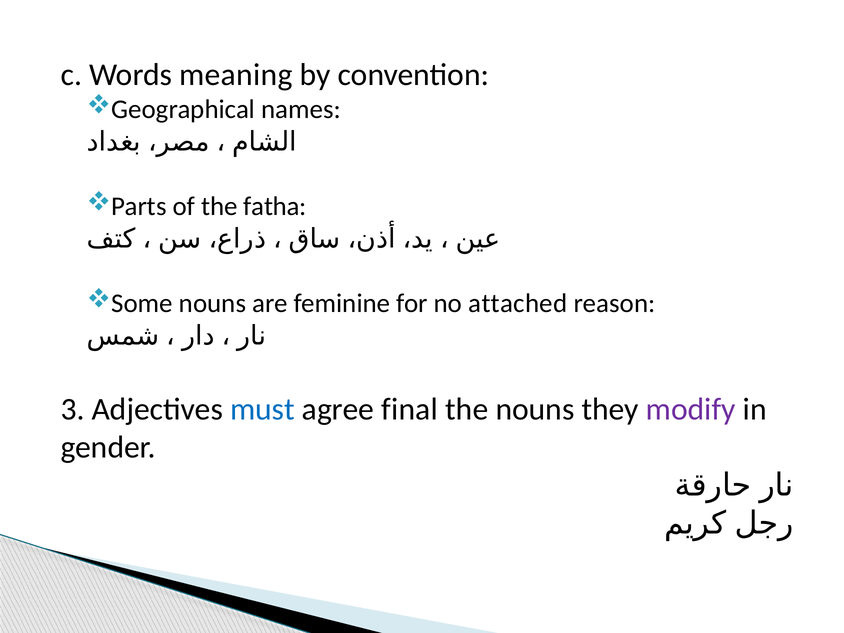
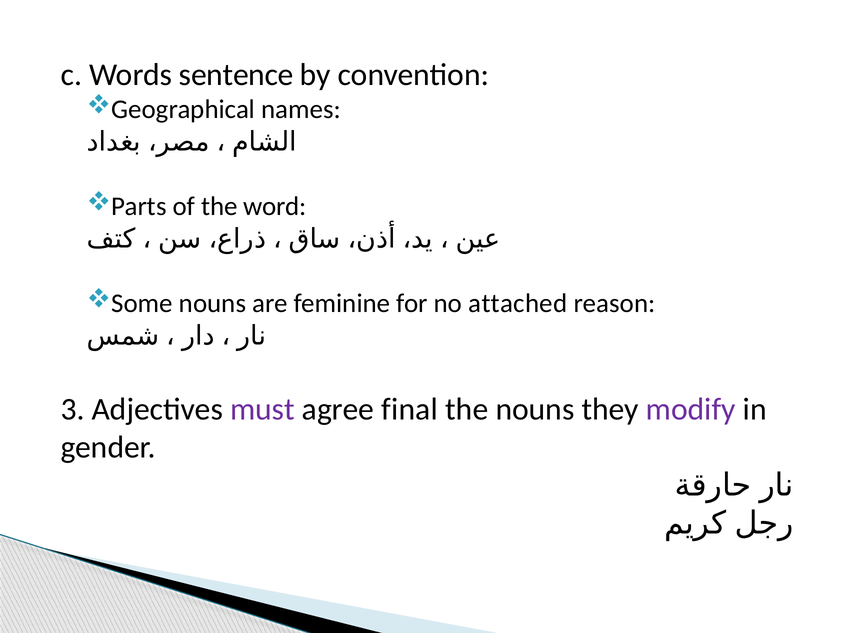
meaning: meaning -> sentence
fatha: fatha -> word
must colour: blue -> purple
